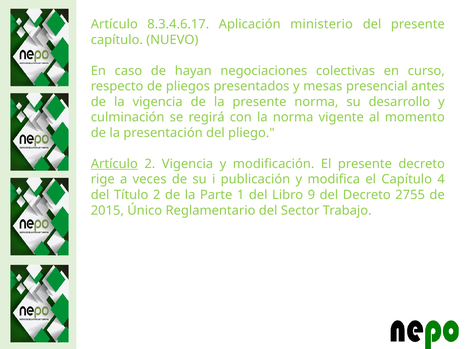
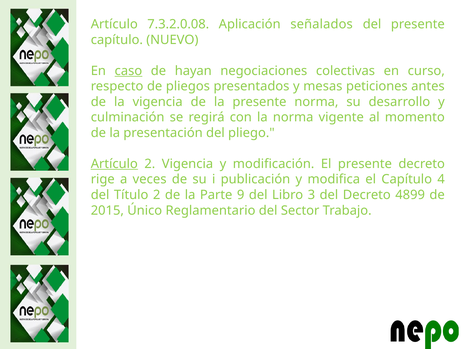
8.3.4.6.17: 8.3.4.6.17 -> 7.3.2.0.08
ministerio: ministerio -> señalados
caso underline: none -> present
presencial: presencial -> peticiones
1: 1 -> 9
9: 9 -> 3
2755: 2755 -> 4899
